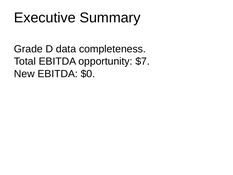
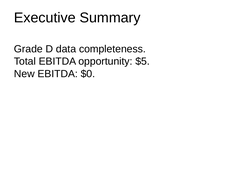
$7: $7 -> $5
